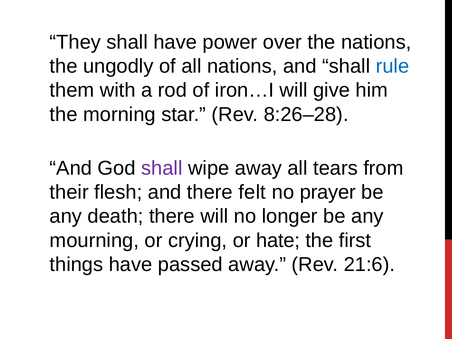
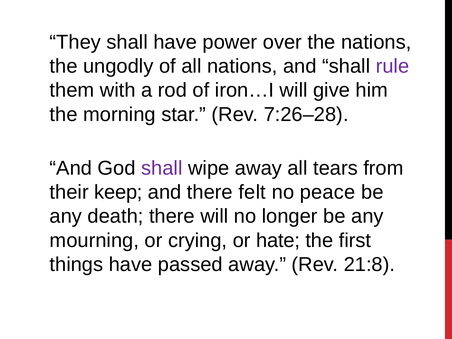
rule colour: blue -> purple
8:26–28: 8:26–28 -> 7:26–28
flesh: flesh -> keep
prayer: prayer -> peace
21:6: 21:6 -> 21:8
